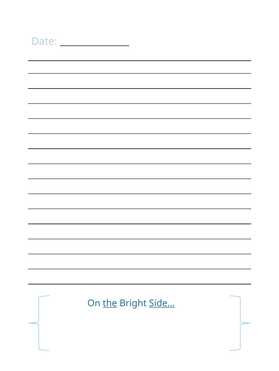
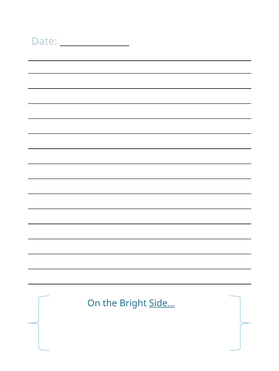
the underline: present -> none
